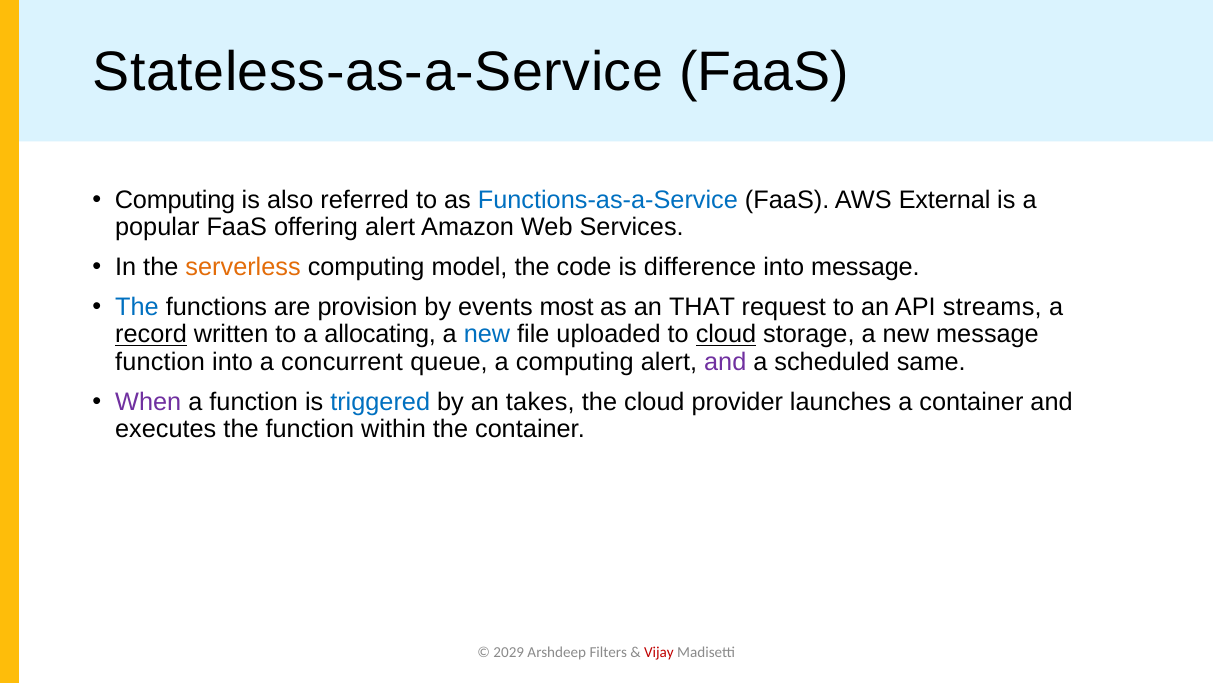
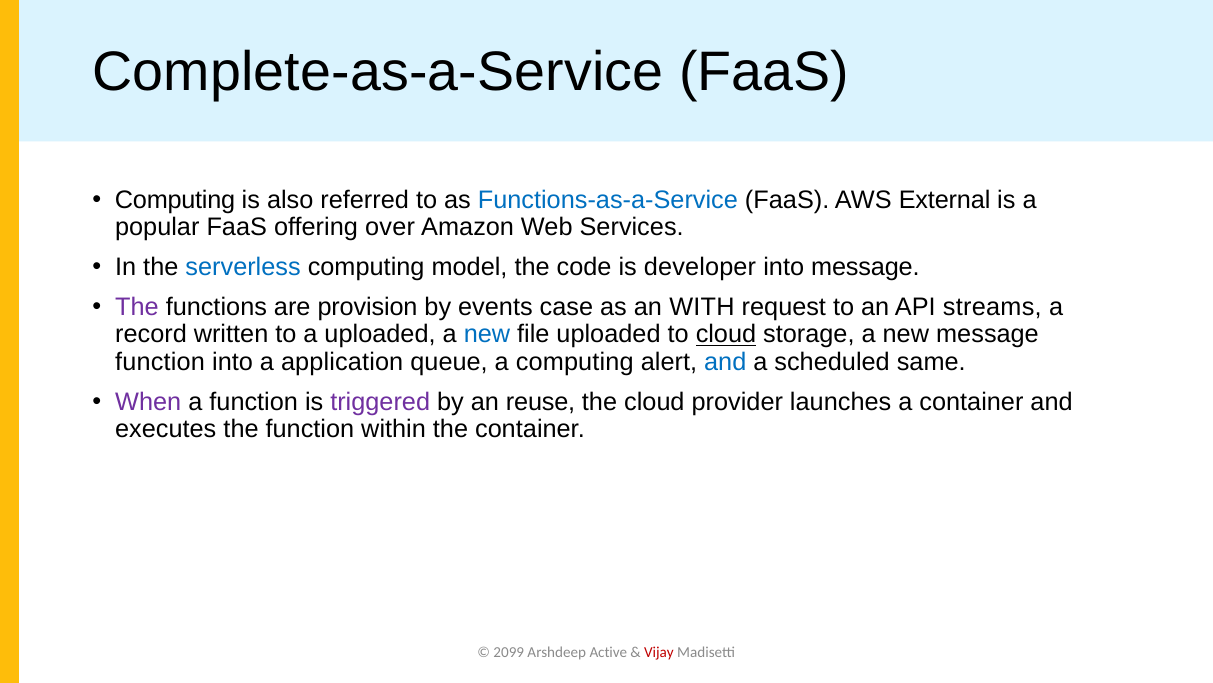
Stateless-as-a-Service: Stateless-as-a-Service -> Complete-as-a-Service
offering alert: alert -> over
serverless colour: orange -> blue
difference: difference -> developer
The at (137, 307) colour: blue -> purple
most: most -> case
THAT: THAT -> WITH
record underline: present -> none
a allocating: allocating -> uploaded
concurrent: concurrent -> application
and at (725, 361) colour: purple -> blue
triggered colour: blue -> purple
takes: takes -> reuse
2029: 2029 -> 2099
Filters: Filters -> Active
